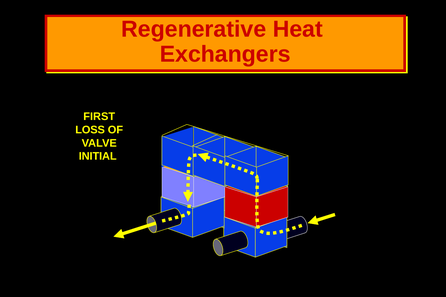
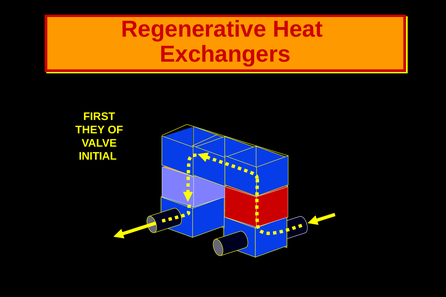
LOSS: LOSS -> THEY
